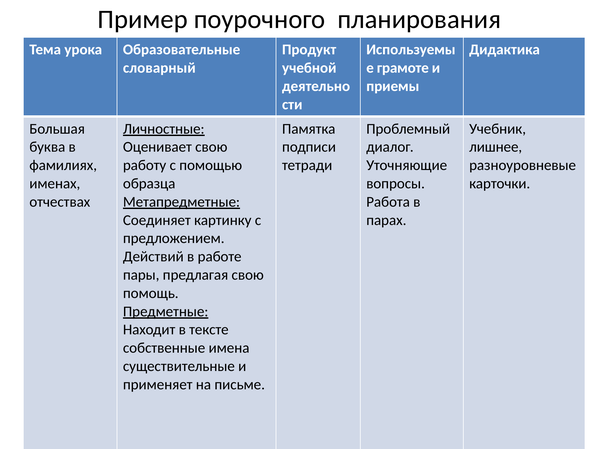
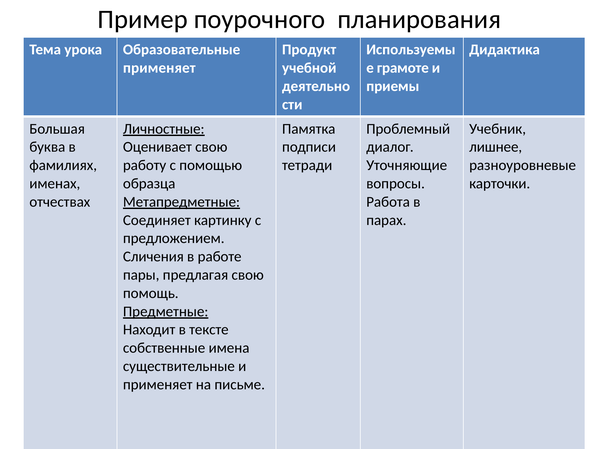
словарный at (159, 68): словарный -> применяет
Действий: Действий -> Сличения
